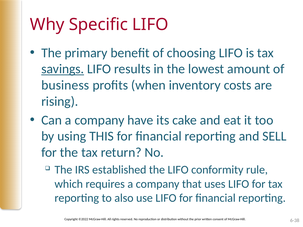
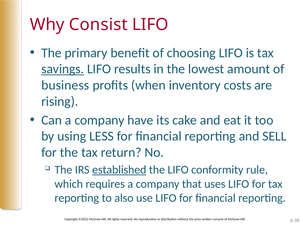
Specific: Specific -> Consist
THIS: THIS -> LESS
established underline: none -> present
